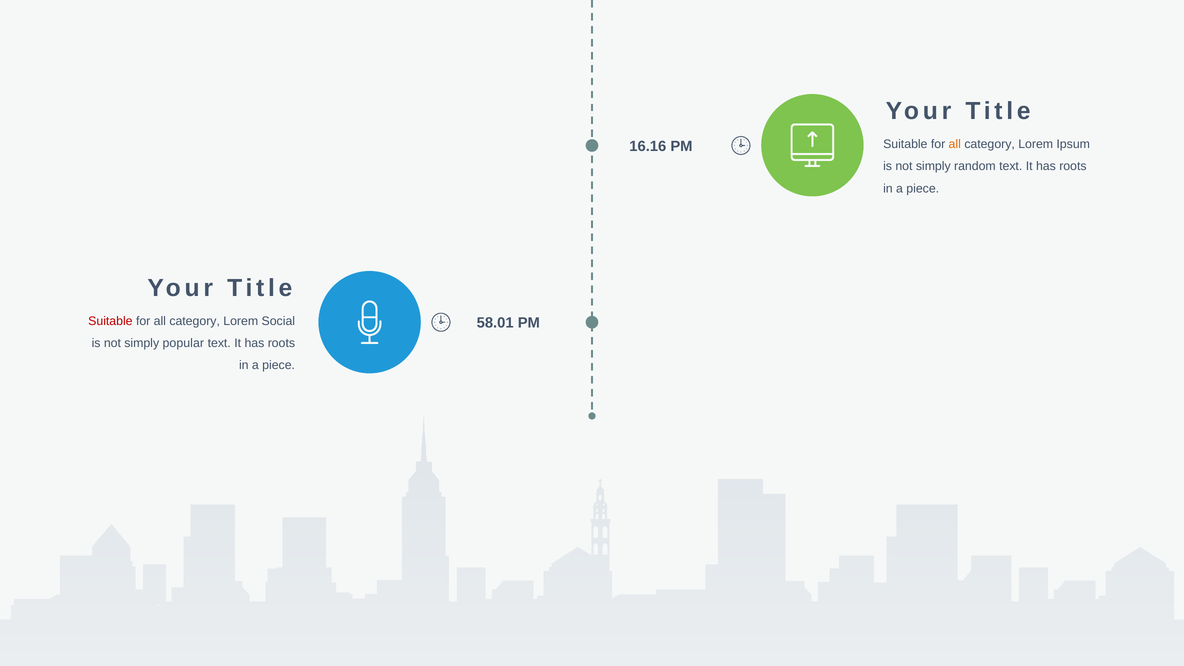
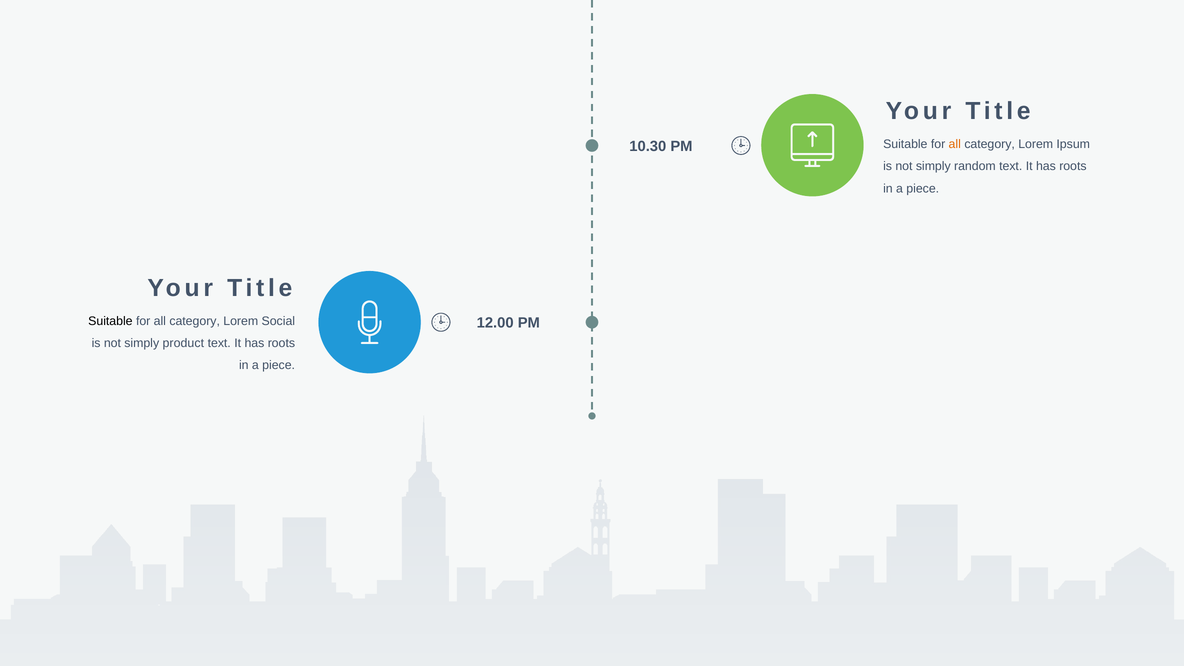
16.16: 16.16 -> 10.30
Suitable at (110, 321) colour: red -> black
58.01: 58.01 -> 12.00
popular: popular -> product
